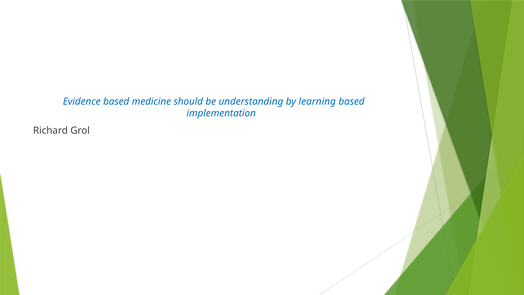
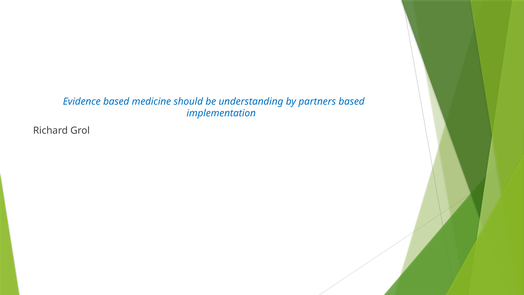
learning: learning -> partners
